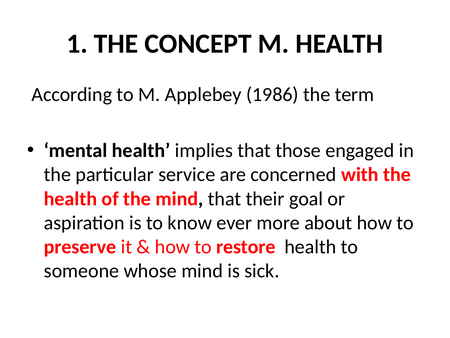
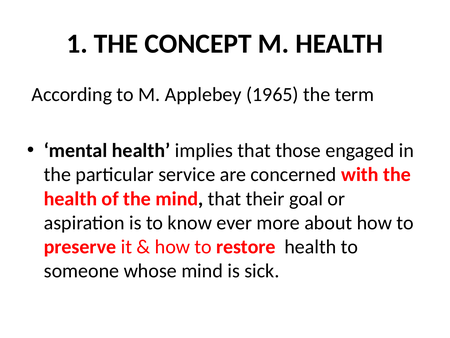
1986: 1986 -> 1965
